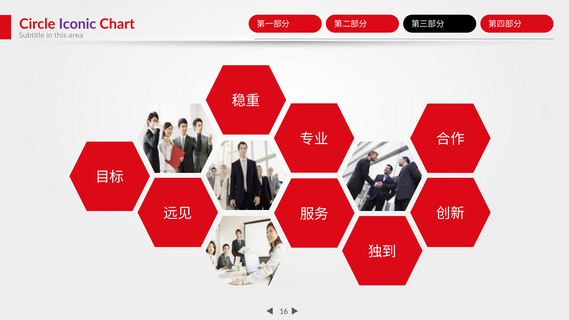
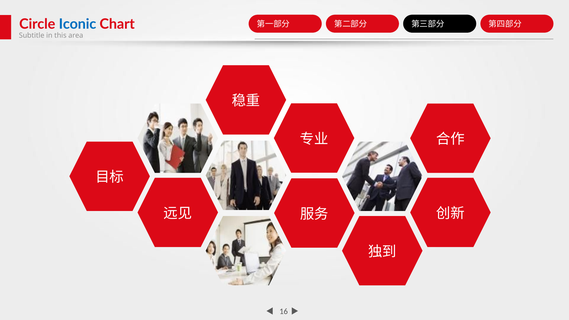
Iconic colour: purple -> blue
